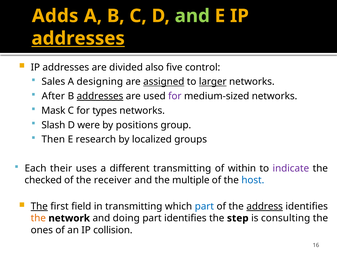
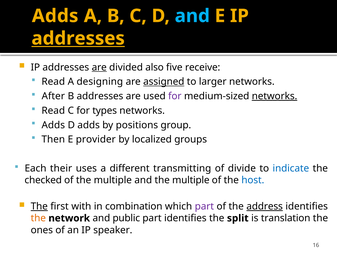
and at (192, 16) colour: light green -> light blue
are at (99, 67) underline: none -> present
control: control -> receive
Sales at (53, 82): Sales -> Read
larger underline: present -> none
addresses at (100, 96) underline: present -> none
networks at (275, 96) underline: none -> present
Mask at (53, 110): Mask -> Read
Slash at (53, 125): Slash -> Adds
D were: were -> adds
research: research -> provider
within: within -> divide
indicate colour: purple -> blue
of the receiver: receiver -> multiple
field: field -> with
in transmitting: transmitting -> combination
part at (204, 206) colour: blue -> purple
doing: doing -> public
step: step -> split
consulting: consulting -> translation
collision: collision -> speaker
